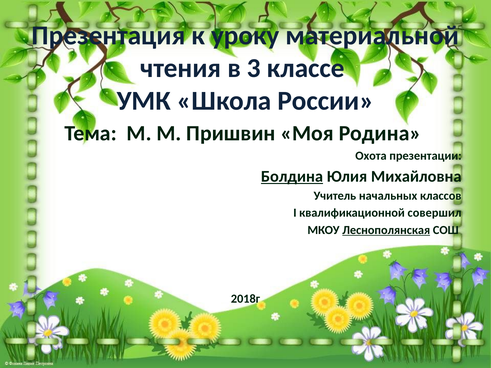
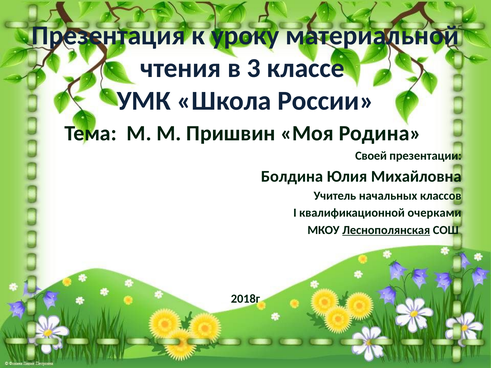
Охота: Охота -> Своей
Болдина underline: present -> none
совершил: совершил -> очерками
